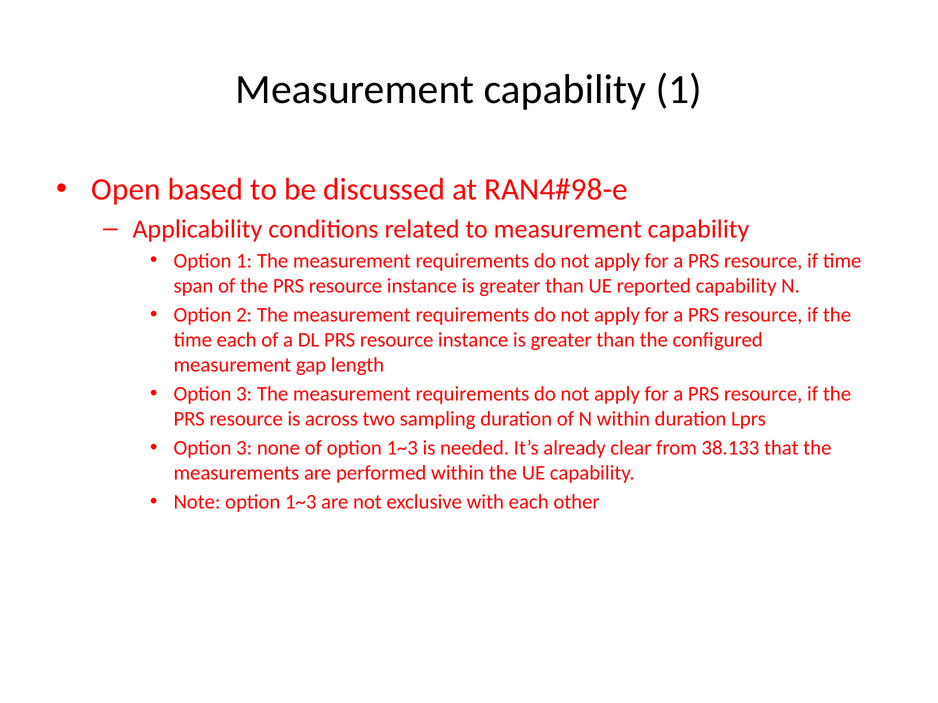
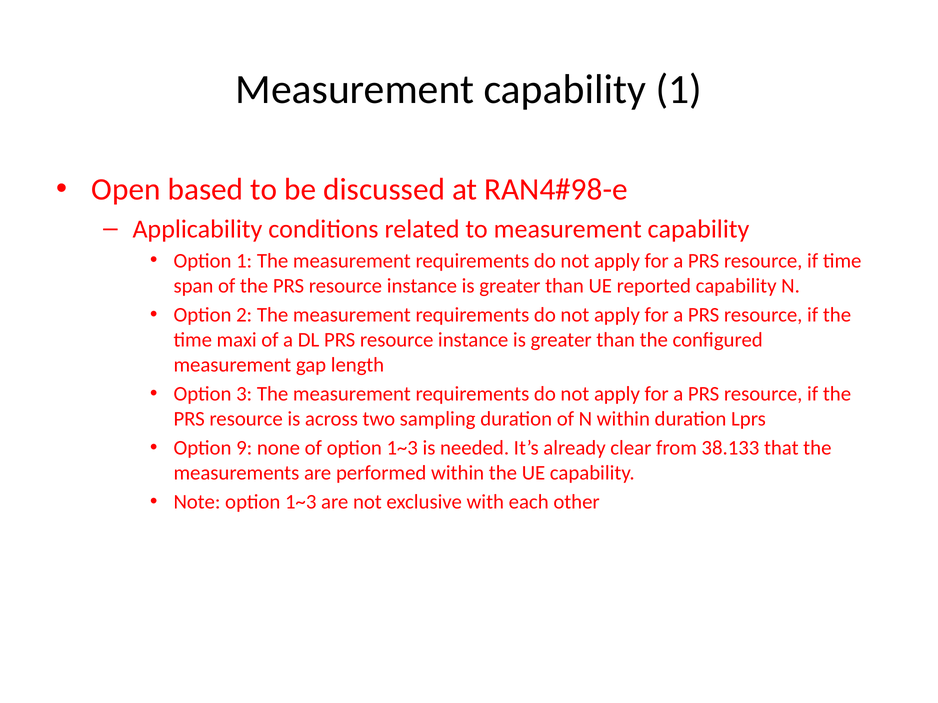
time each: each -> maxi
3 at (244, 448): 3 -> 9
